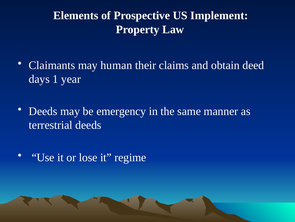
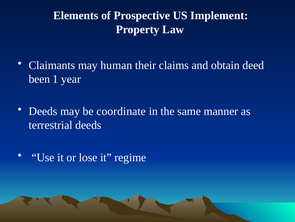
days: days -> been
emergency: emergency -> coordinate
